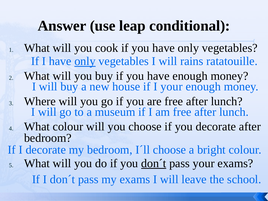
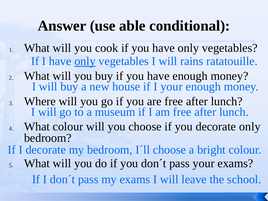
leap: leap -> able
decorate after: after -> only
don´t at (154, 163) underline: present -> none
